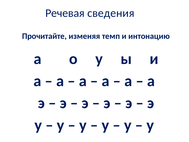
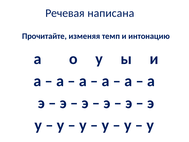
сведения: сведения -> написана
